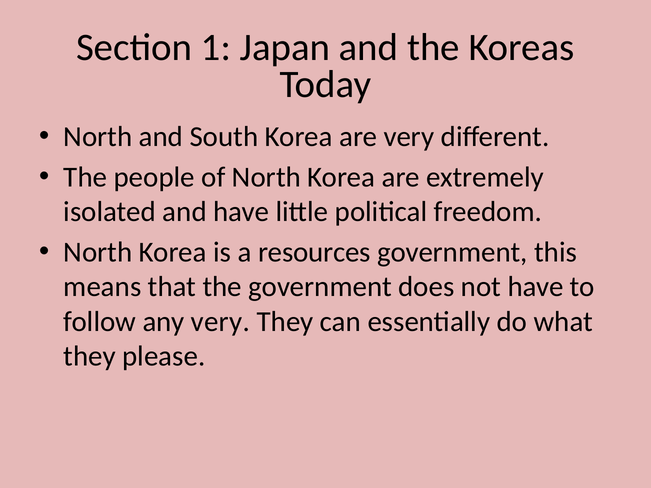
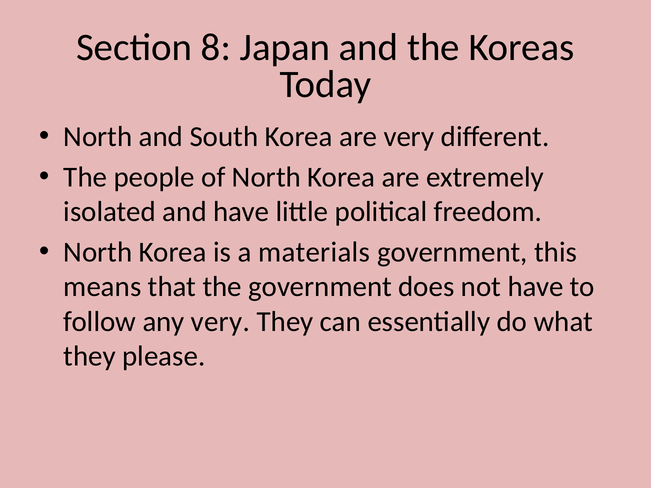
1: 1 -> 8
resources: resources -> materials
